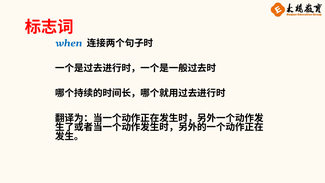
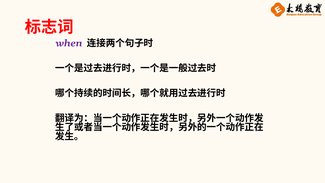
when colour: blue -> purple
